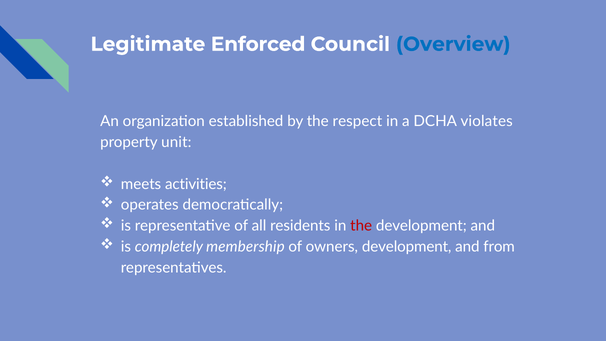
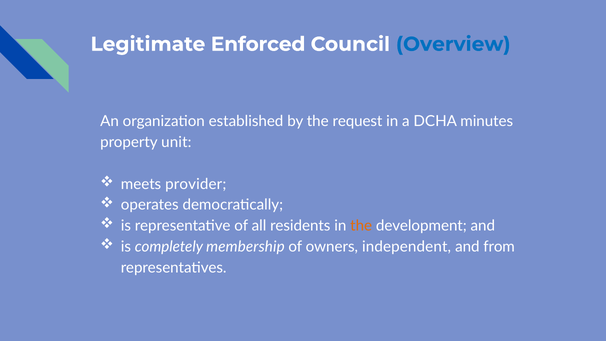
respect: respect -> request
violates: violates -> minutes
activities: activities -> provider
the at (361, 226) colour: red -> orange
owners development: development -> independent
